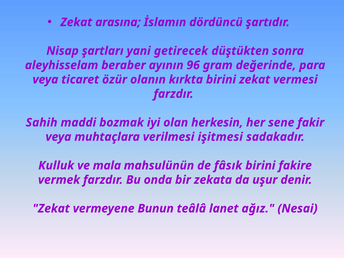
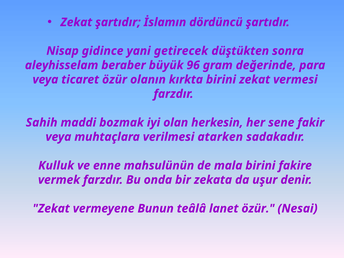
Zekat arasına: arasına -> şartıdır
şartları: şartları -> gidince
ayının: ayının -> büyük
işitmesi: işitmesi -> atarken
mala: mala -> enne
fâsık: fâsık -> mala
lanet ağız: ağız -> özür
